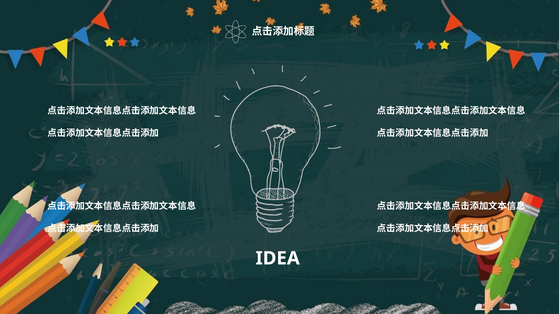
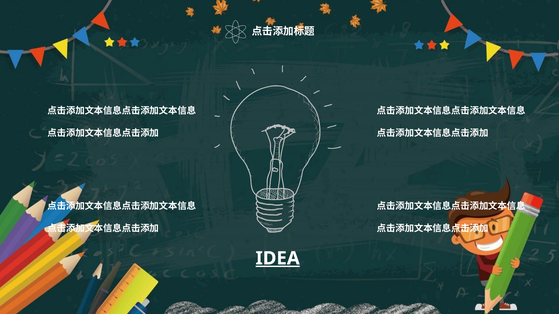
IDEA underline: none -> present
